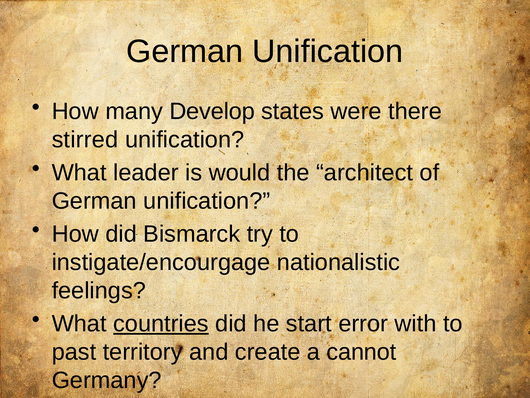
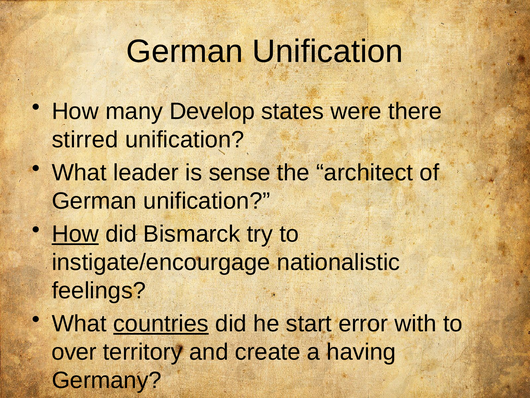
would: would -> sense
How at (75, 234) underline: none -> present
past: past -> over
cannot: cannot -> having
